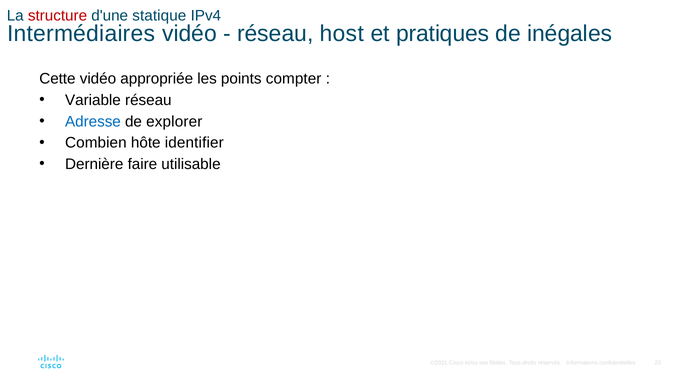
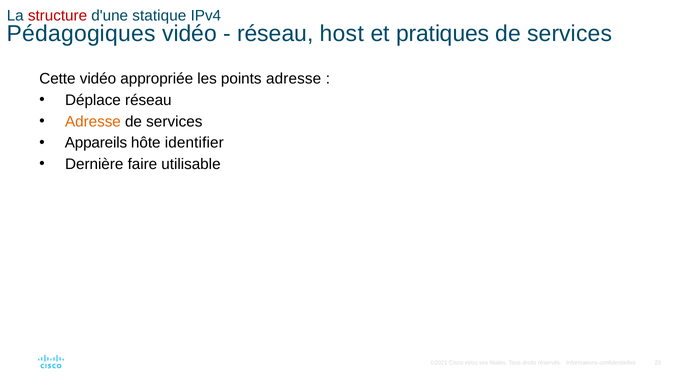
Intermédiaires: Intermédiaires -> Pédagogiques
inégales at (570, 34): inégales -> services
points compter: compter -> adresse
Variable: Variable -> Déplace
Adresse at (93, 121) colour: blue -> orange
explorer at (174, 121): explorer -> services
Combien: Combien -> Appareils
